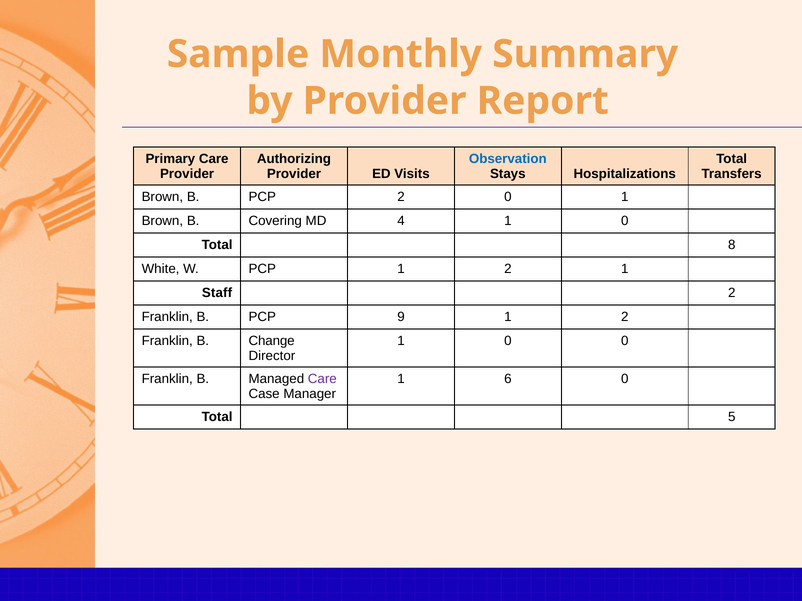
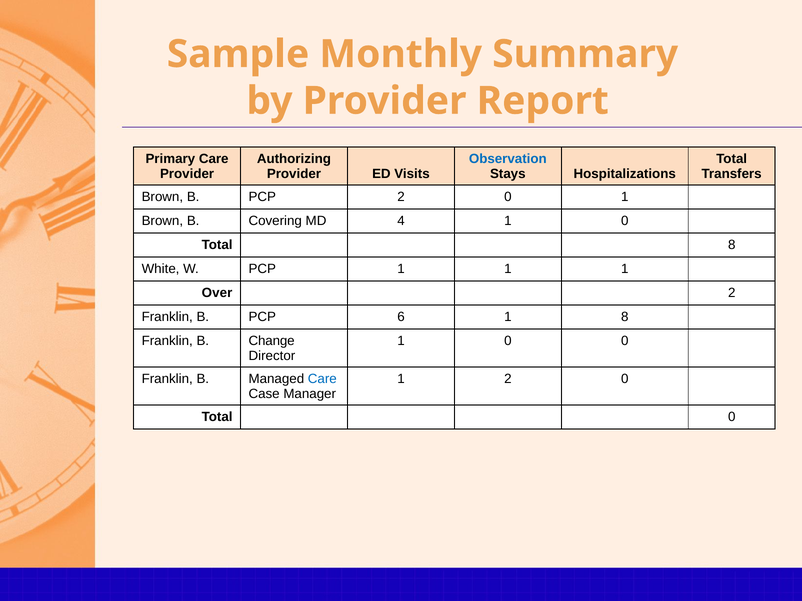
PCP 1 2: 2 -> 1
Staff: Staff -> Over
9: 9 -> 6
2 at (625, 317): 2 -> 8
Care at (322, 379) colour: purple -> blue
1 6: 6 -> 2
Total 5: 5 -> 0
